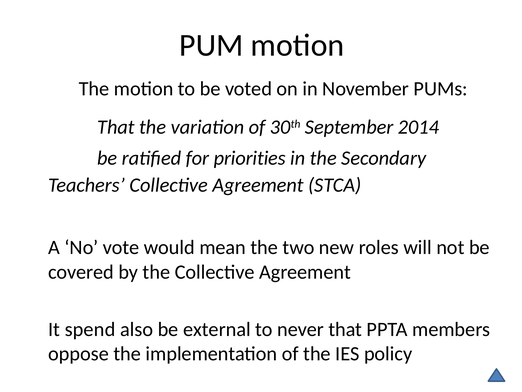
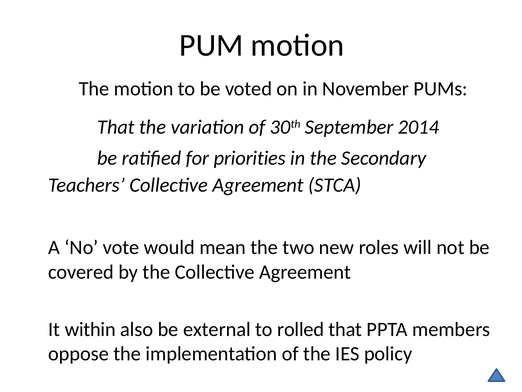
spend: spend -> within
never: never -> rolled
